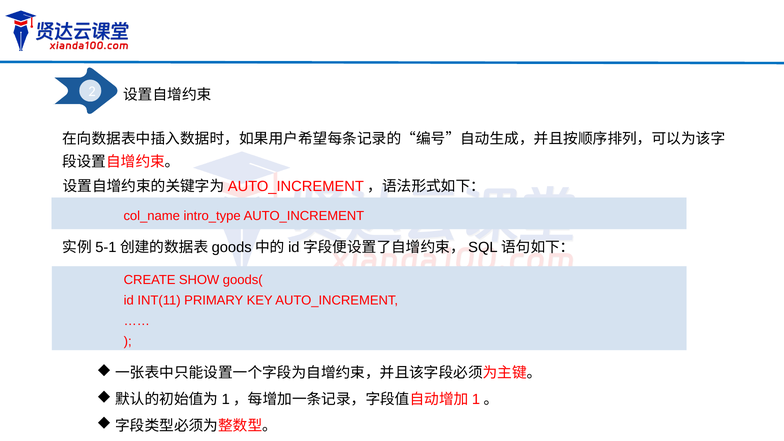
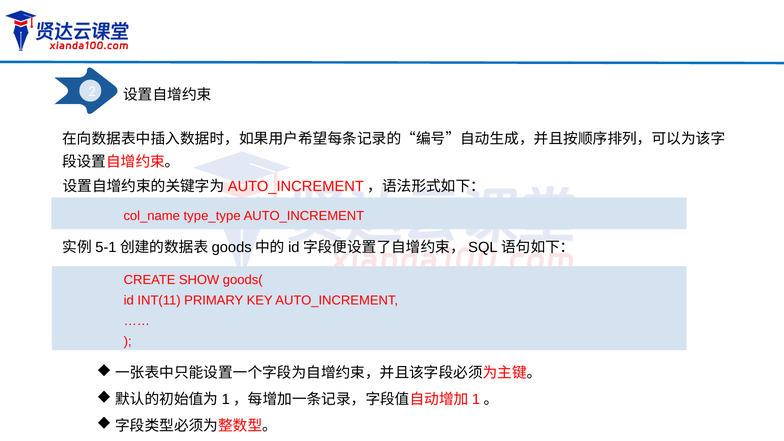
intro_type: intro_type -> type_type
